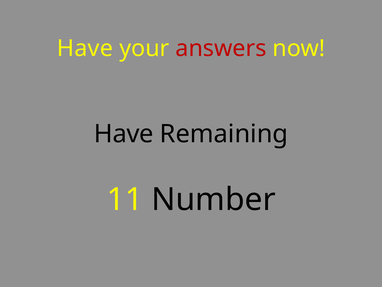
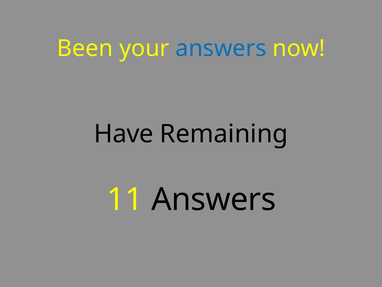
Have at (85, 48): Have -> Been
answers at (221, 48) colour: red -> blue
11 Number: Number -> Answers
